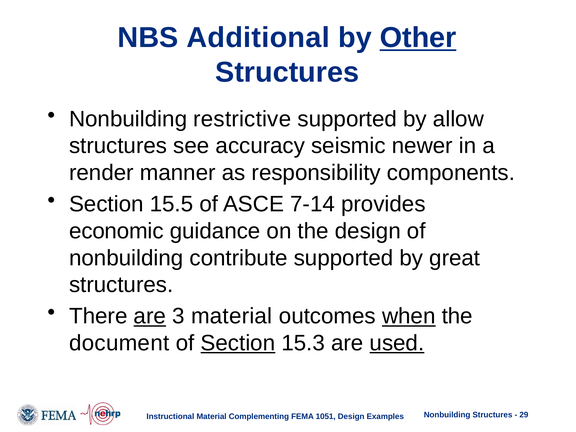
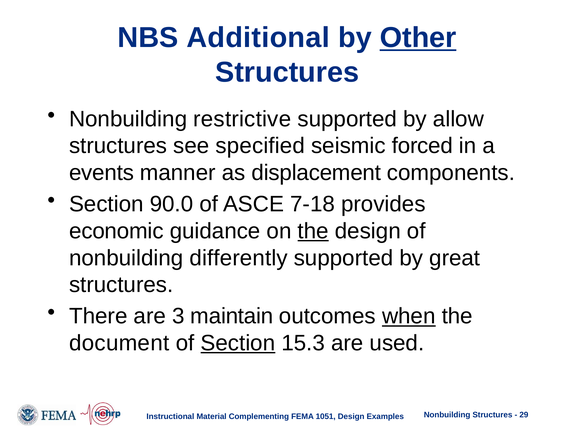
accuracy: accuracy -> specified
newer: newer -> forced
render: render -> events
responsibility: responsibility -> displacement
15.5: 15.5 -> 90.0
7-14: 7-14 -> 7-18
the at (313, 231) underline: none -> present
contribute: contribute -> differently
are at (150, 316) underline: present -> none
3 material: material -> maintain
used underline: present -> none
